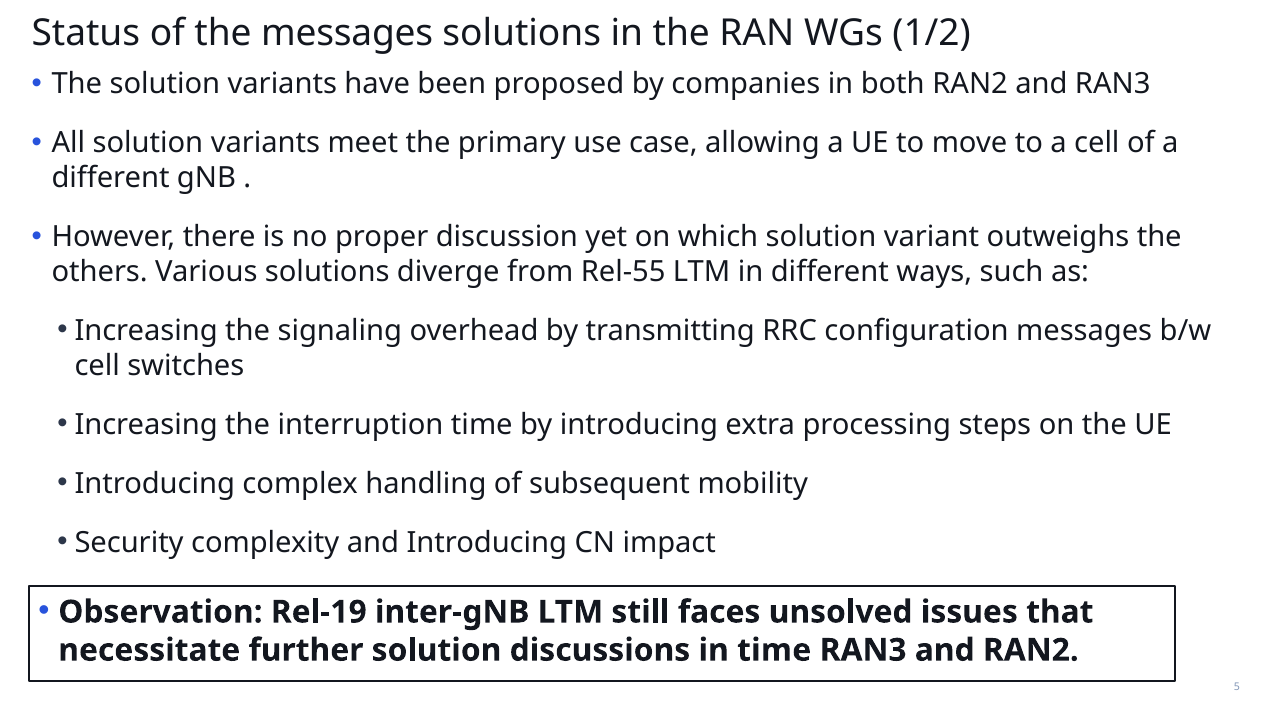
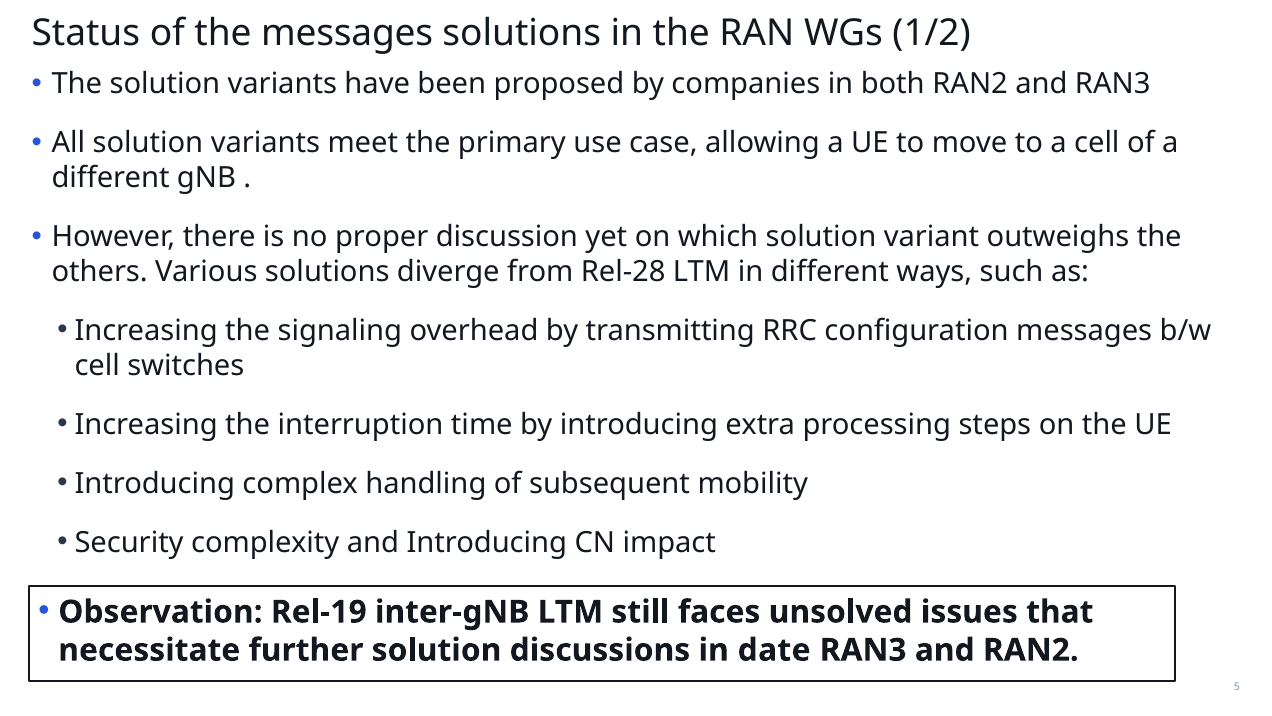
Rel-55: Rel-55 -> Rel-28
in time: time -> date
